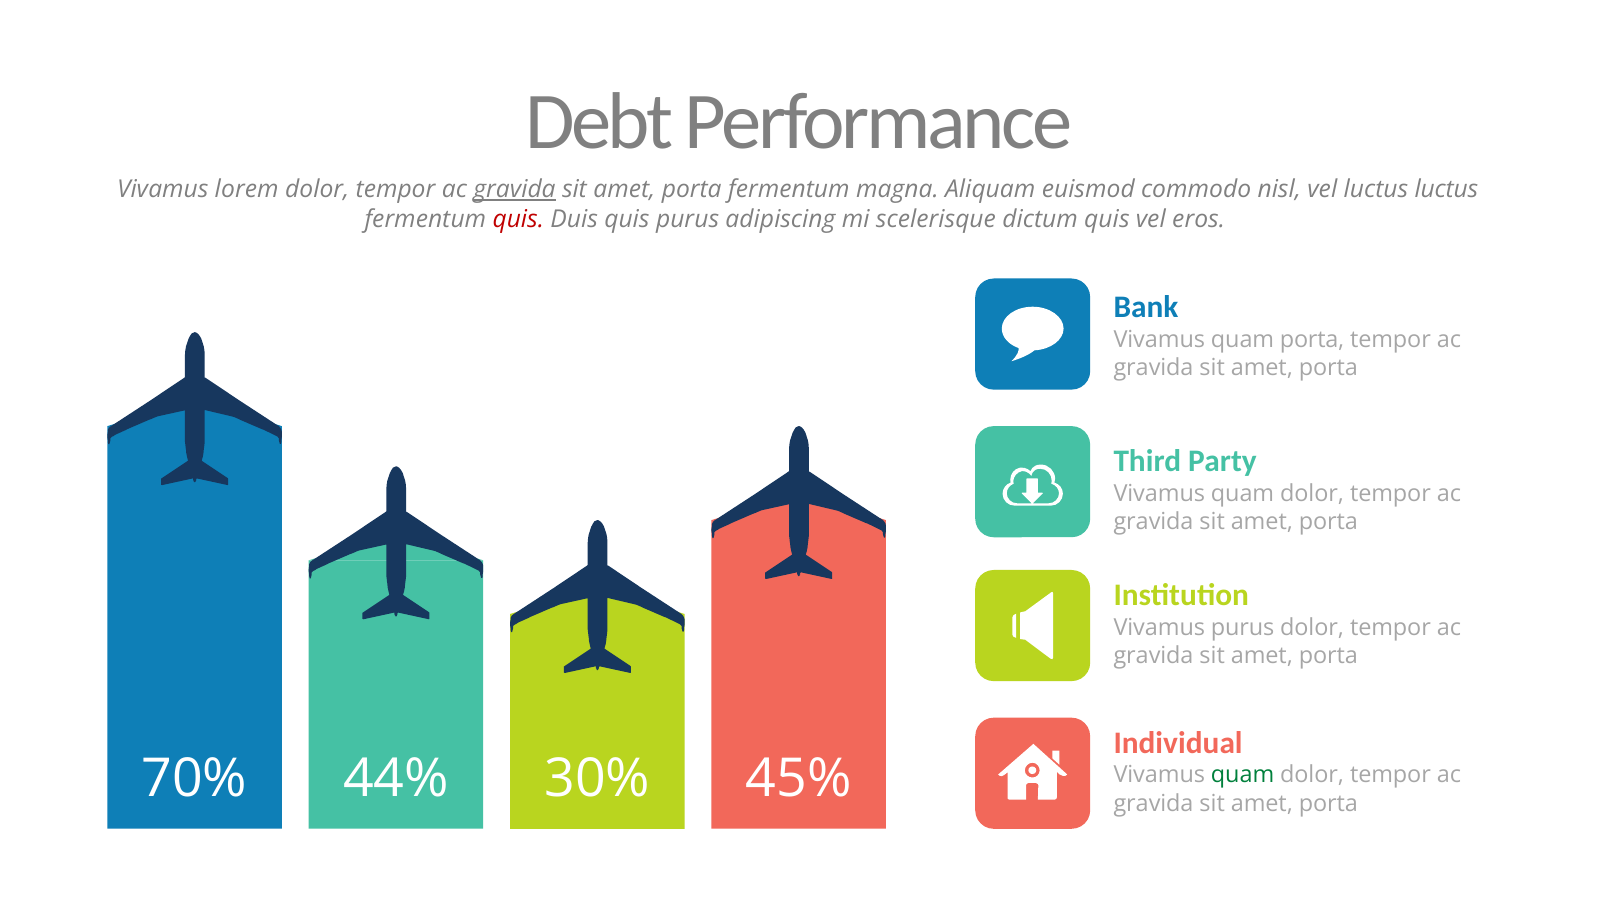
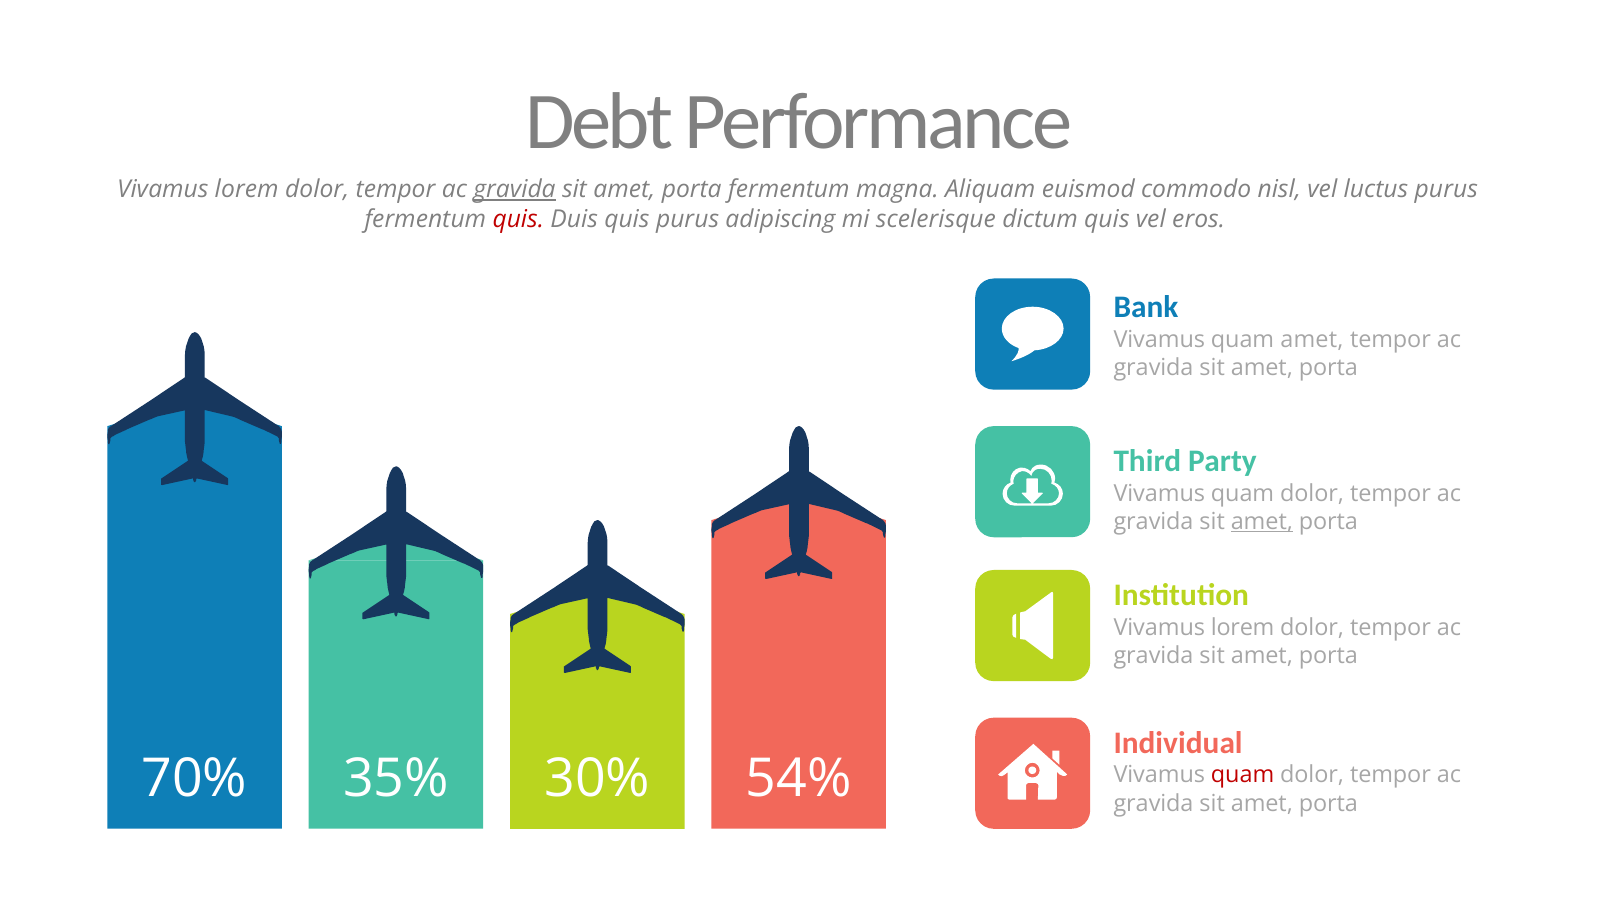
luctus luctus: luctus -> purus
quam porta: porta -> amet
amet at (1262, 522) underline: none -> present
purus at (1243, 628): purus -> lorem
44%: 44% -> 35%
45%: 45% -> 54%
quam at (1243, 775) colour: green -> red
